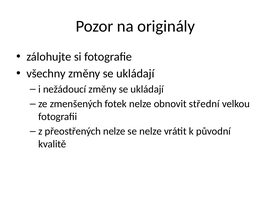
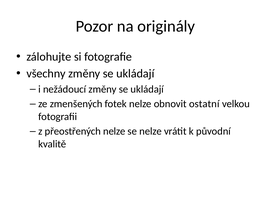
střední: střední -> ostatní
